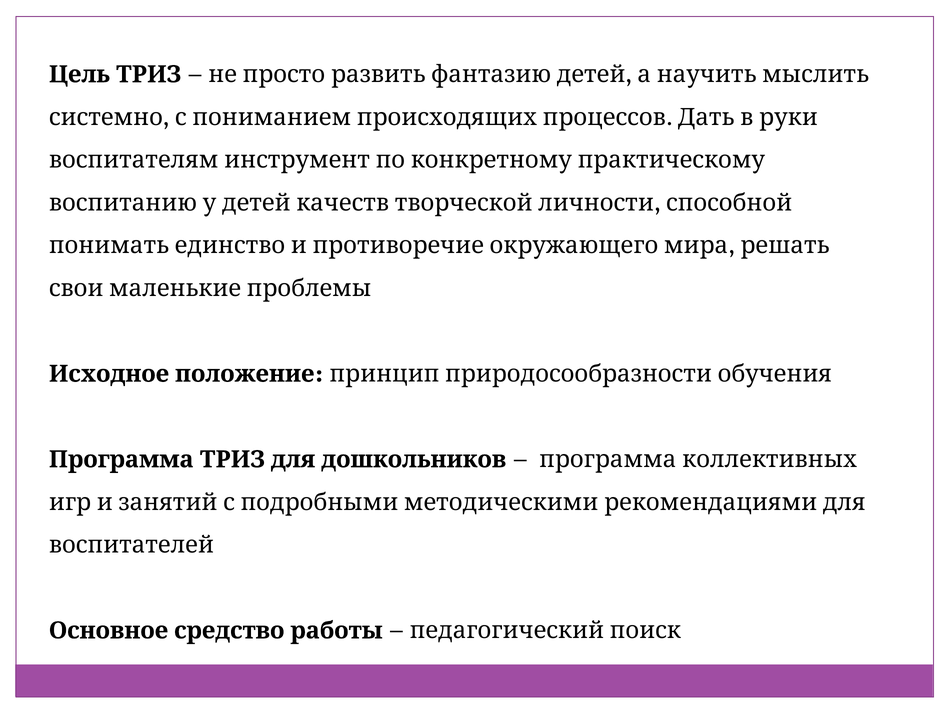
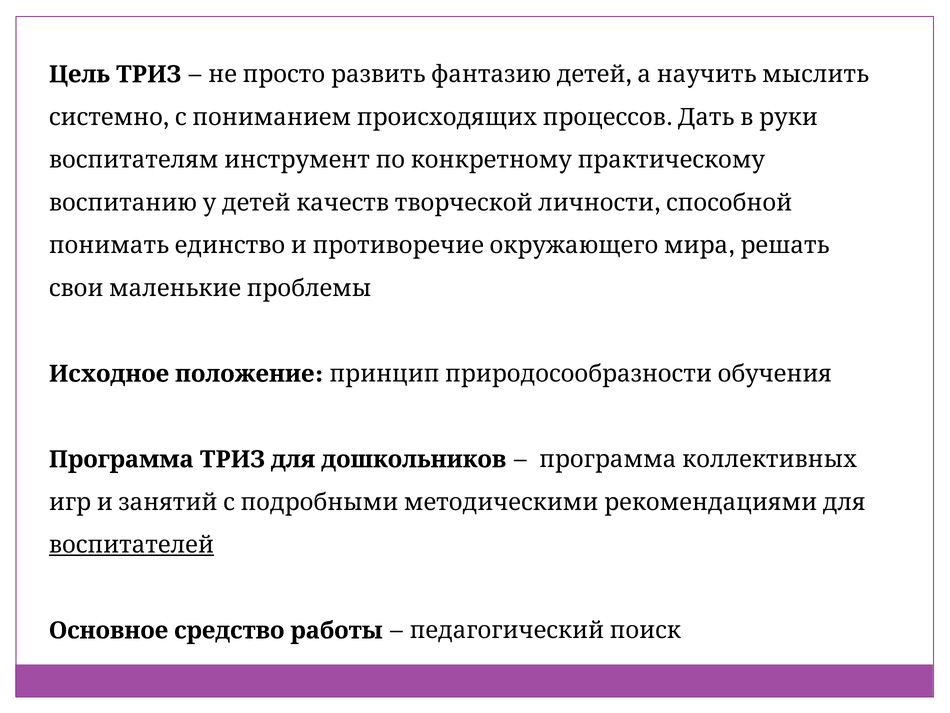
воспитателей underline: none -> present
